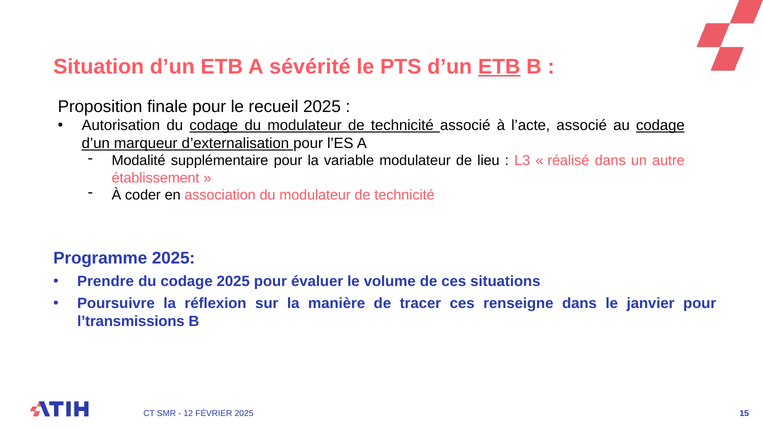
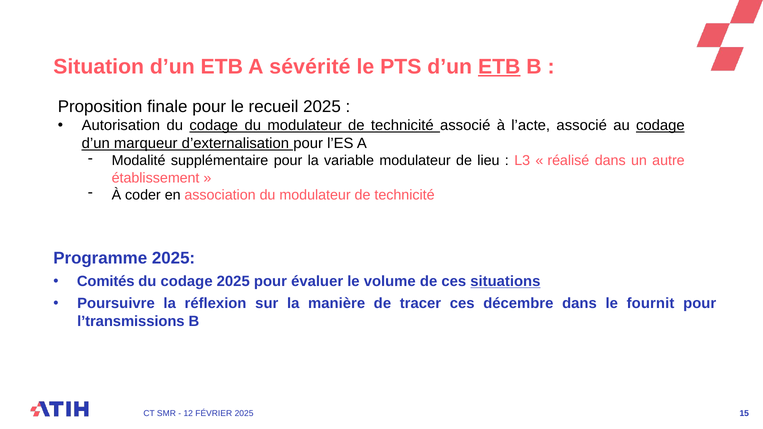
Prendre: Prendre -> Comités
situations underline: none -> present
renseigne: renseigne -> décembre
janvier: janvier -> fournit
